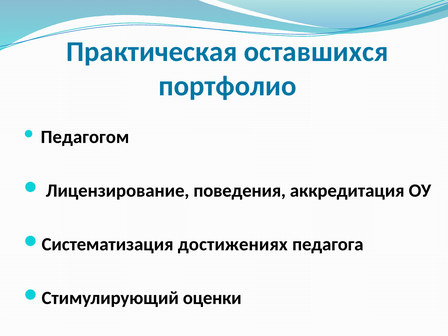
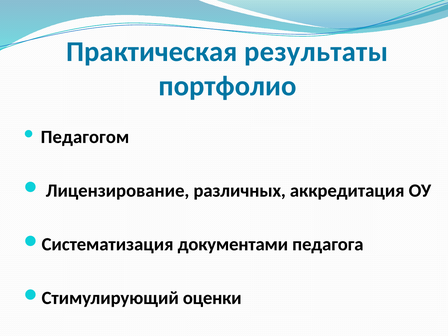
оставшихся: оставшихся -> результаты
поведения: поведения -> различных
достижениях: достижениях -> документами
